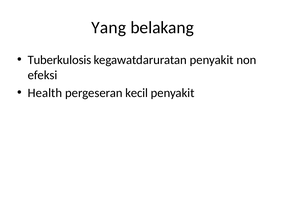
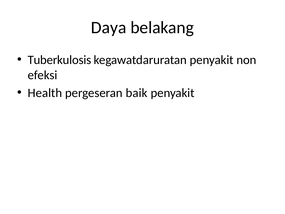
Yang: Yang -> Daya
kecil: kecil -> baik
